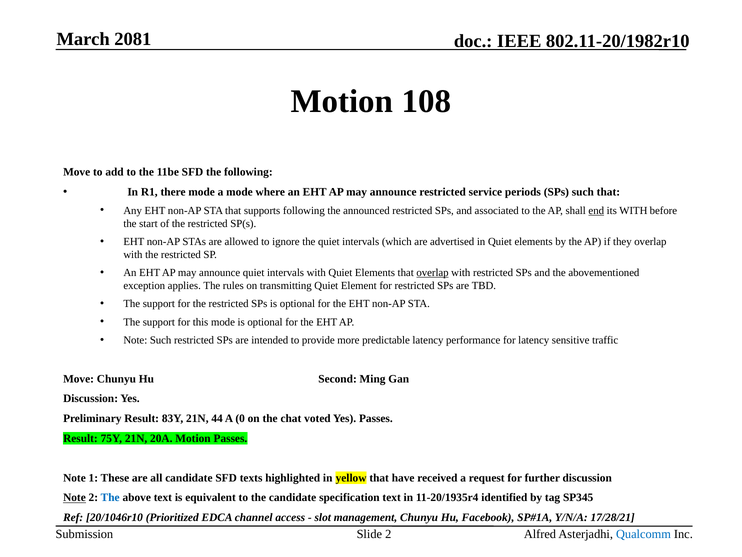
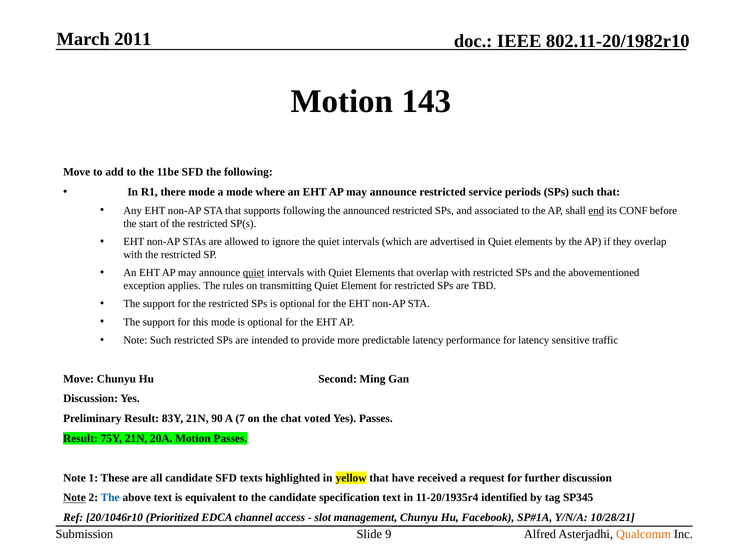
2081: 2081 -> 2011
108: 108 -> 143
its WITH: WITH -> CONF
quiet at (254, 272) underline: none -> present
overlap at (433, 272) underline: present -> none
44: 44 -> 90
0: 0 -> 7
17/28/21: 17/28/21 -> 10/28/21
Slide 2: 2 -> 9
Qualcomm colour: blue -> orange
